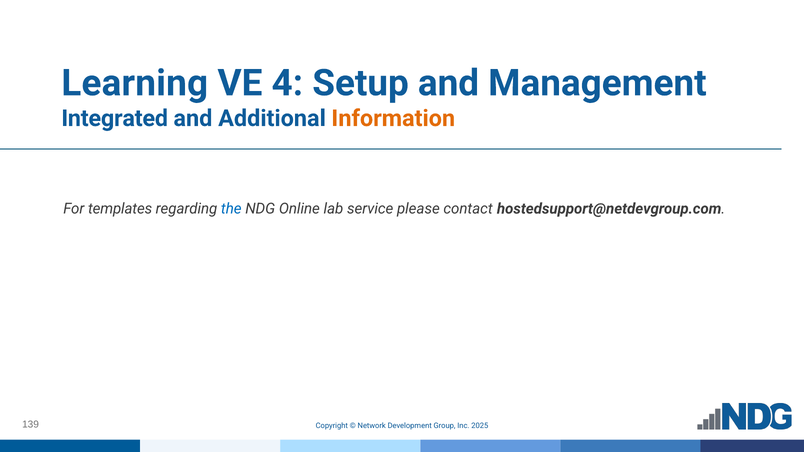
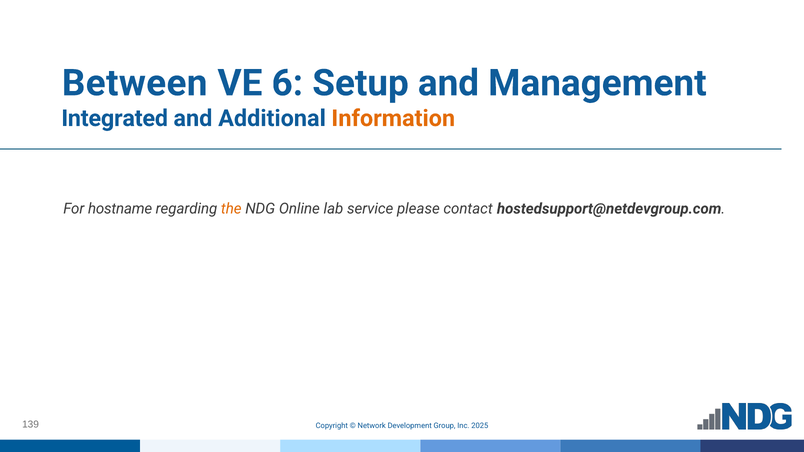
Learning: Learning -> Between
4: 4 -> 6
templates: templates -> hostname
the colour: blue -> orange
